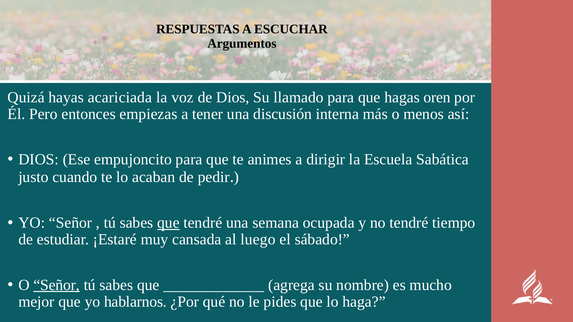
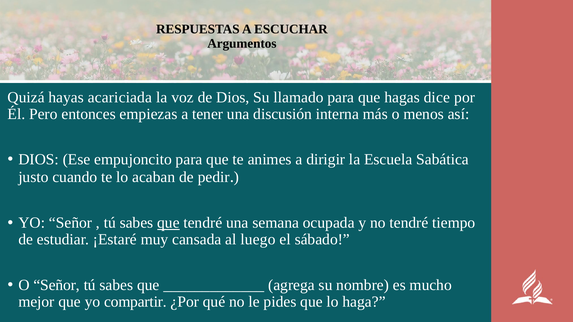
oren: oren -> dice
Señor at (57, 285) underline: present -> none
hablarnos: hablarnos -> compartir
